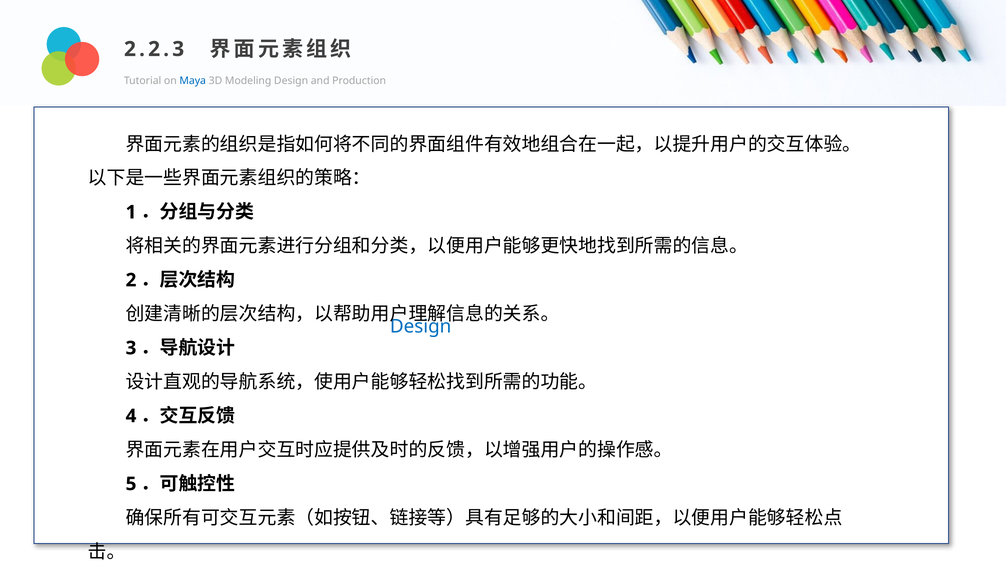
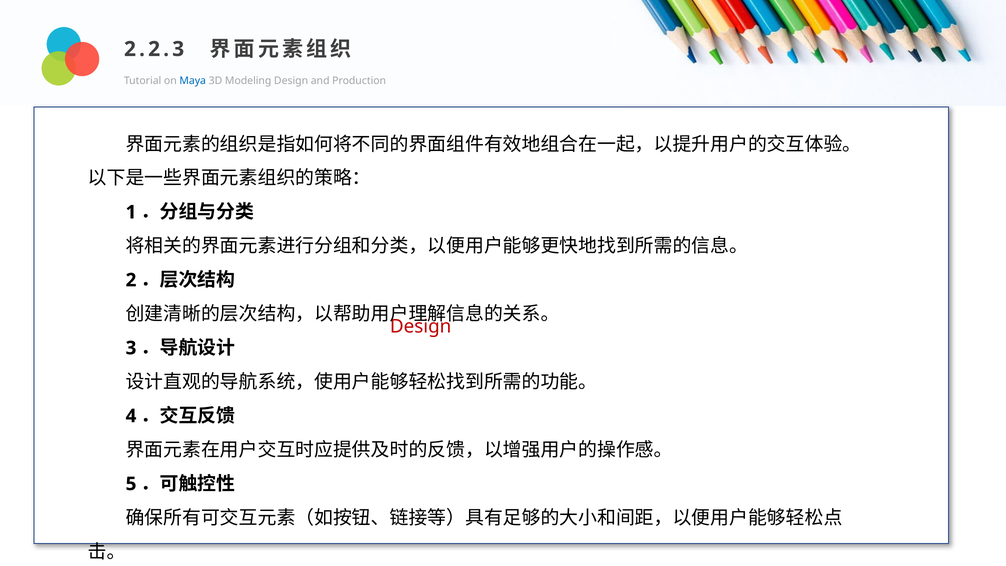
Design at (421, 326) colour: blue -> red
